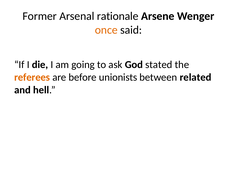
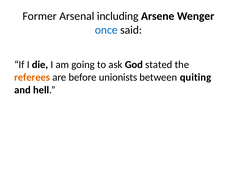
rationale: rationale -> including
once colour: orange -> blue
related: related -> quiting
